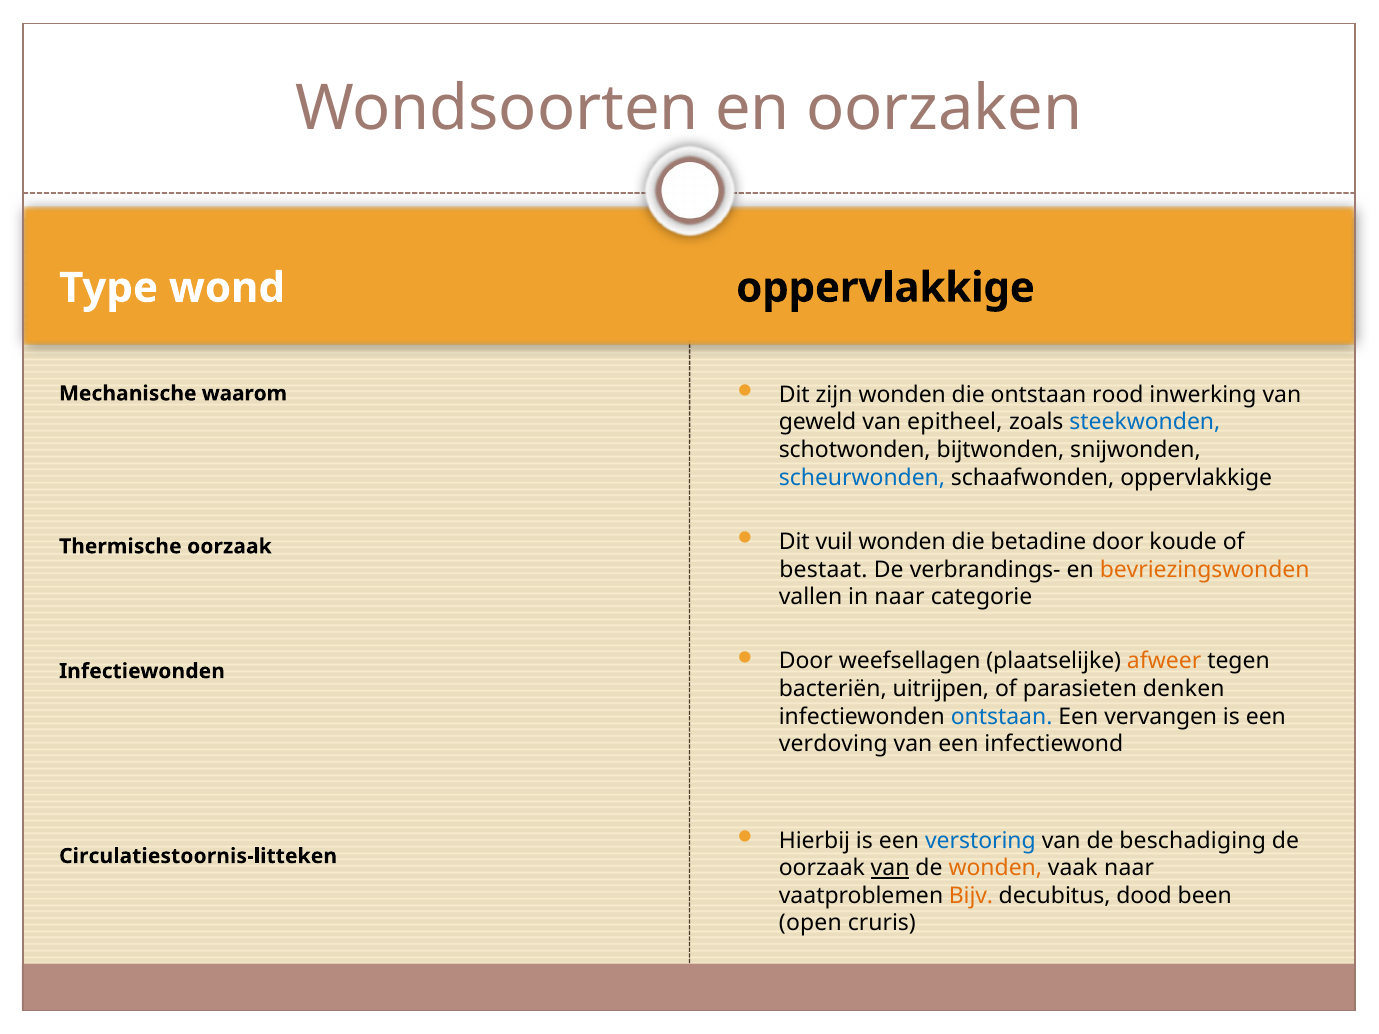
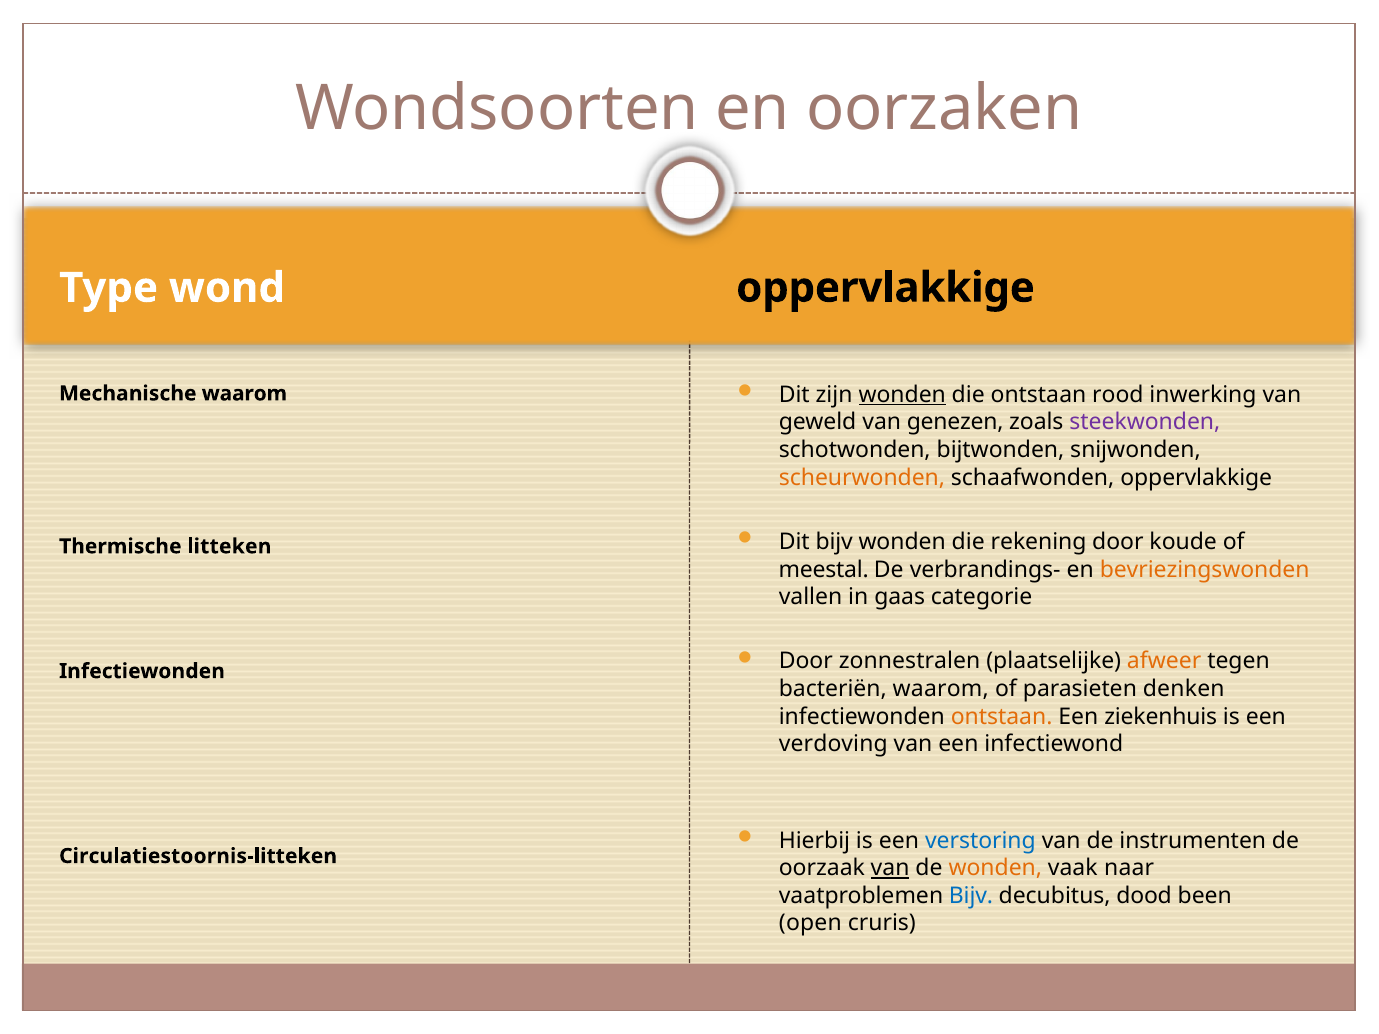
wonden at (902, 395) underline: none -> present
epitheel: epitheel -> genezen
steekwonden colour: blue -> purple
scheurwonden colour: blue -> orange
Dit vuil: vuil -> bijv
betadine: betadine -> rekening
Thermische oorzaak: oorzaak -> litteken
bestaat: bestaat -> meestal
in naar: naar -> gaas
weefsellagen: weefsellagen -> zonnestralen
bacteriën uitrijpen: uitrijpen -> waarom
ontstaan at (1002, 717) colour: blue -> orange
vervangen: vervangen -> ziekenhuis
beschadiging: beschadiging -> instrumenten
Bijv at (971, 896) colour: orange -> blue
